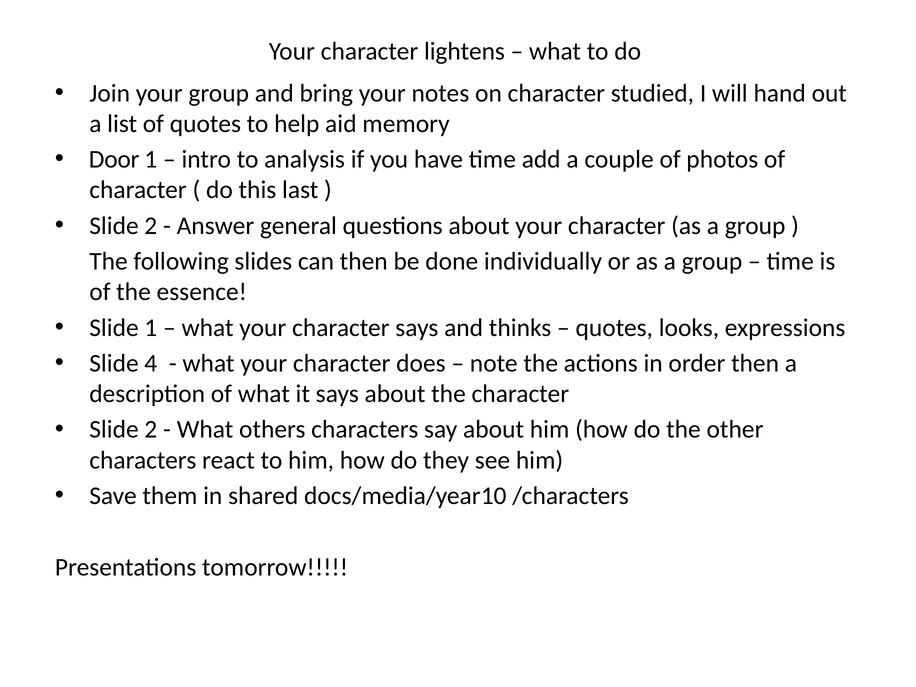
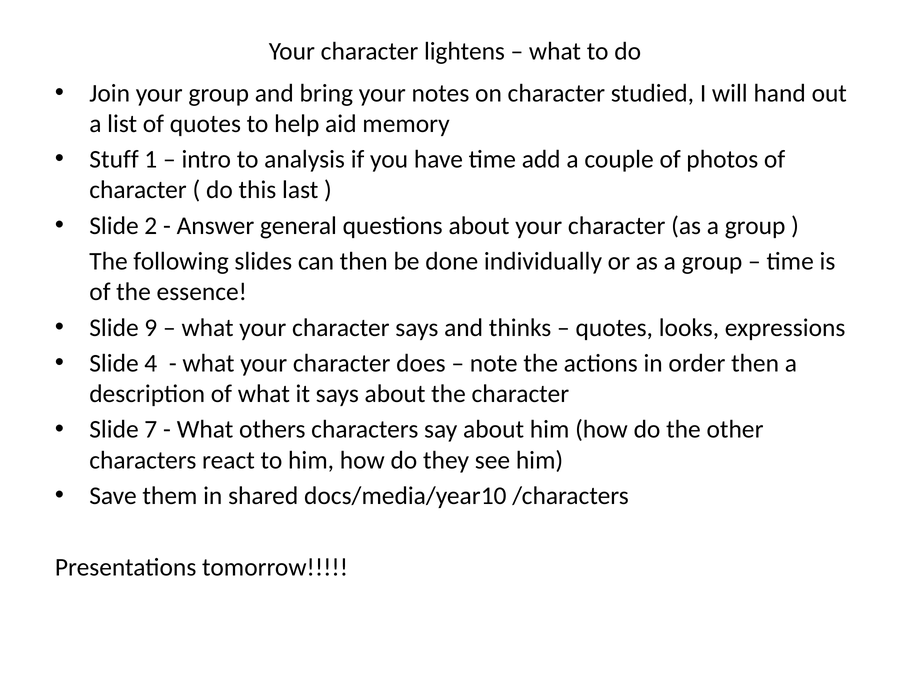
Door: Door -> Stuff
Slide 1: 1 -> 9
2 at (151, 430): 2 -> 7
